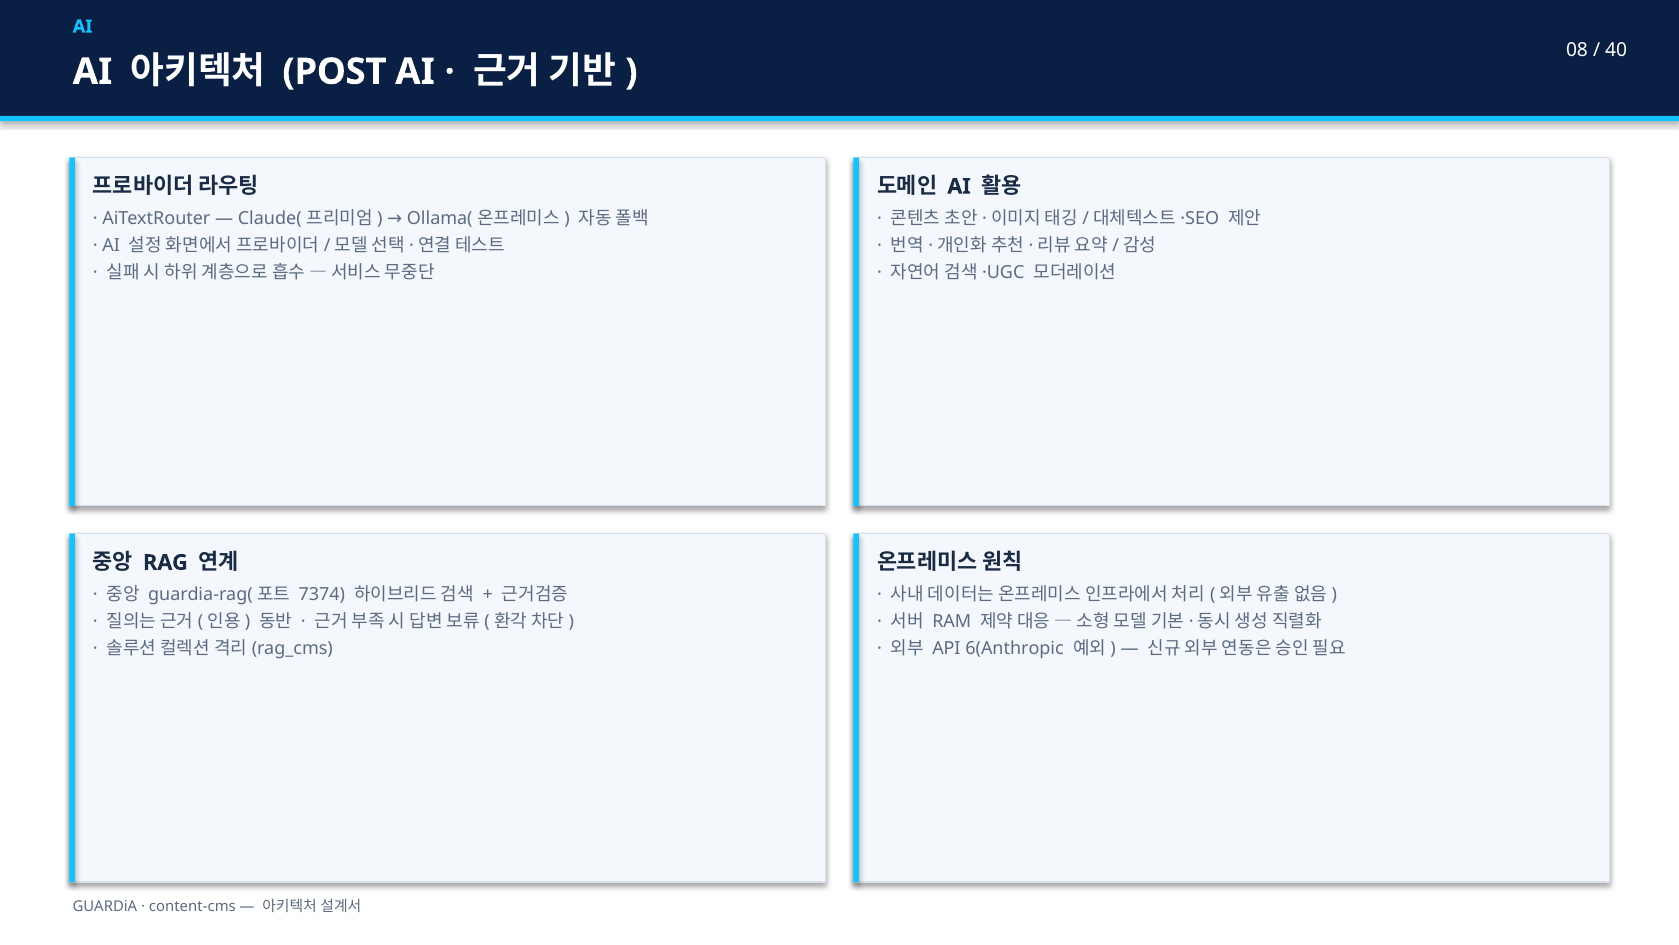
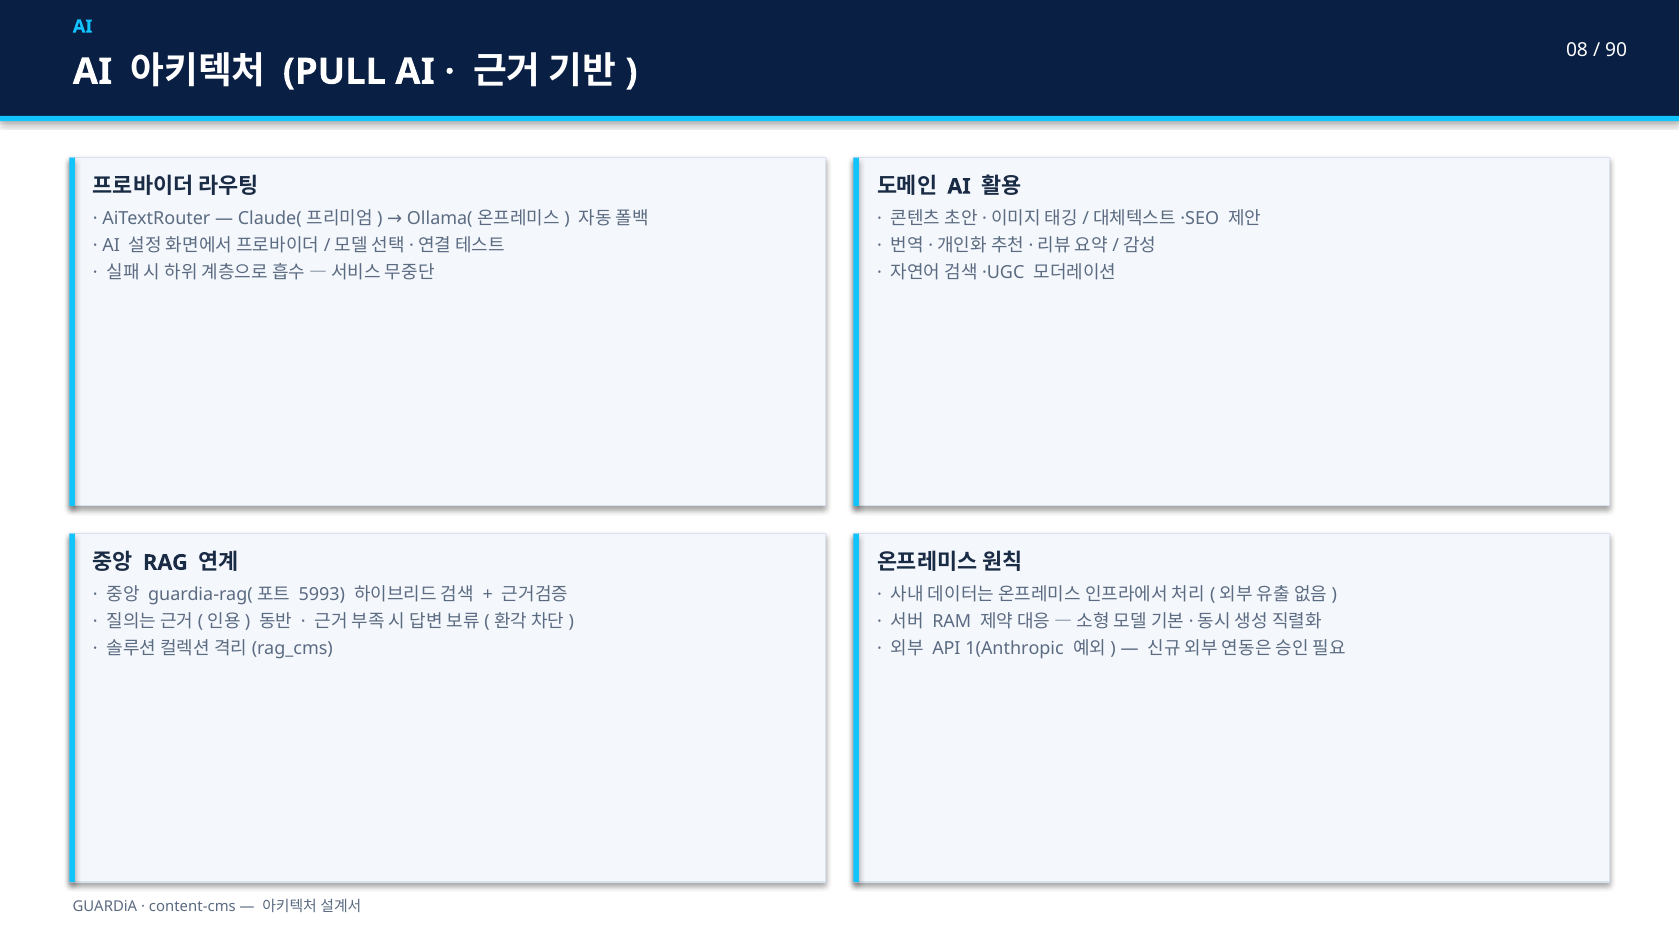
40: 40 -> 90
POST: POST -> PULL
7374: 7374 -> 5993
6(Anthropic: 6(Anthropic -> 1(Anthropic
